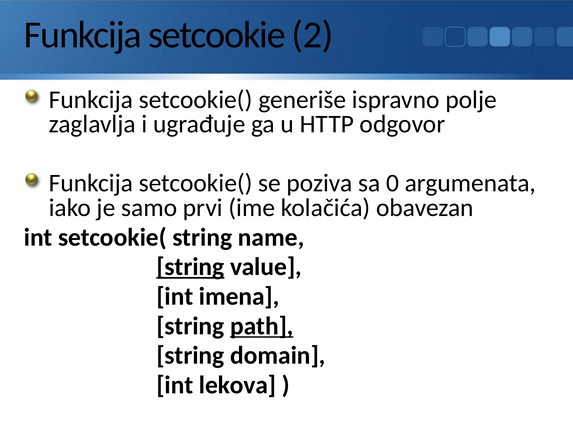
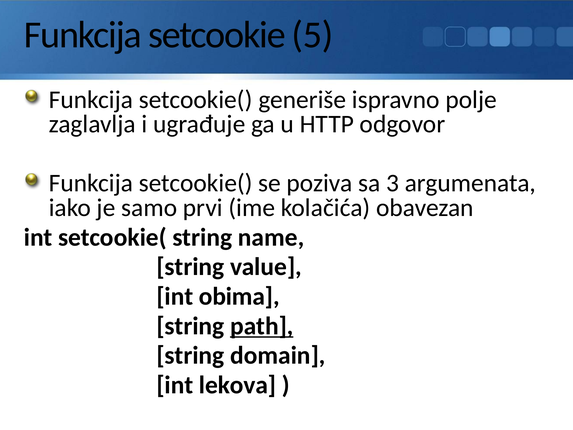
2: 2 -> 5
0: 0 -> 3
string at (190, 267) underline: present -> none
imena: imena -> obima
